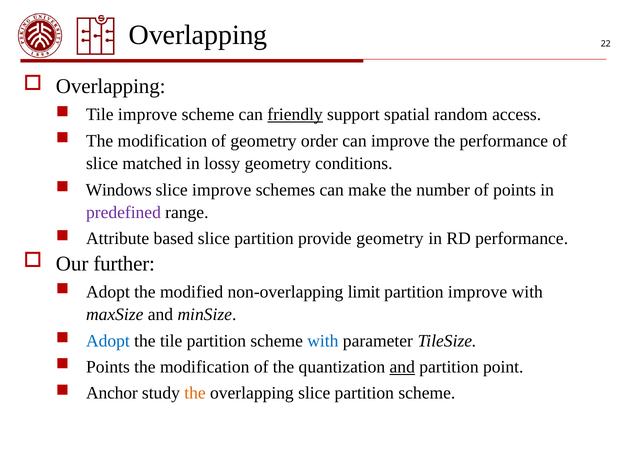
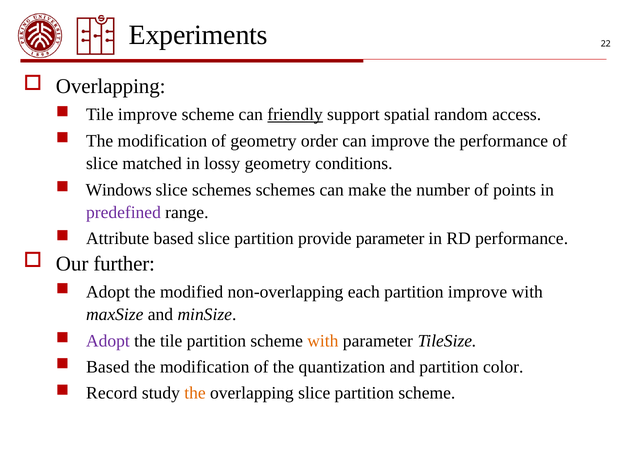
Overlapping at (198, 35): Overlapping -> Experiments
slice improve: improve -> schemes
provide geometry: geometry -> parameter
limit: limit -> each
Adopt at (108, 341) colour: blue -> purple
with at (323, 341) colour: blue -> orange
Points at (108, 367): Points -> Based
and at (402, 367) underline: present -> none
point: point -> color
Anchor: Anchor -> Record
